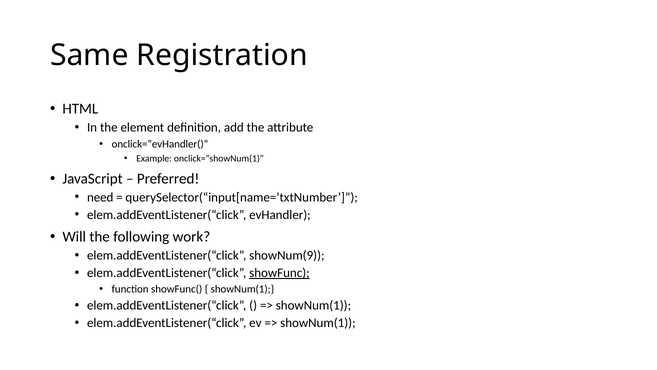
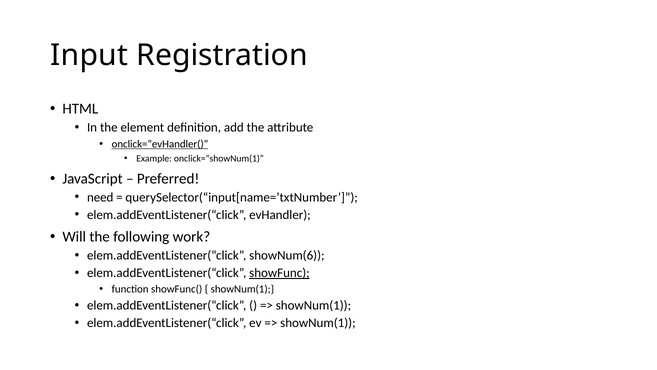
Same: Same -> Input
onclick=”evHandler( underline: none -> present
showNum(9: showNum(9 -> showNum(6
